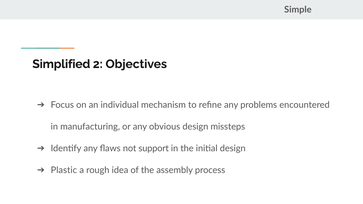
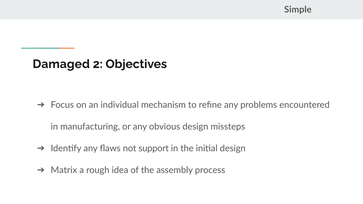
Simplified: Simplified -> Damaged
Plastic: Plastic -> Matrix
